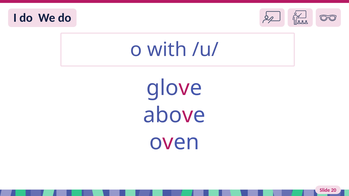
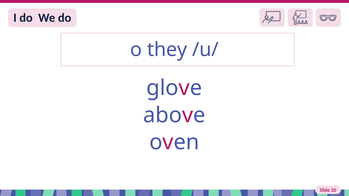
with: with -> they
